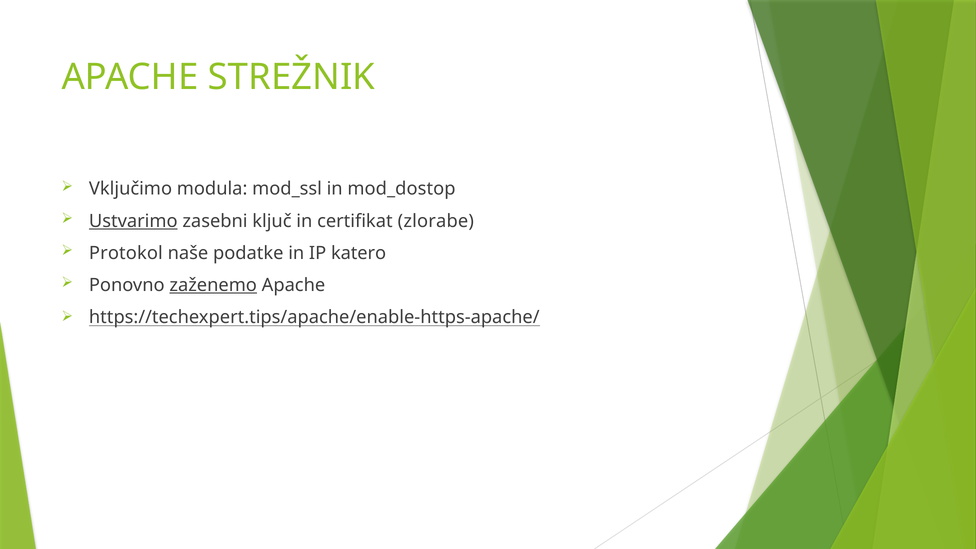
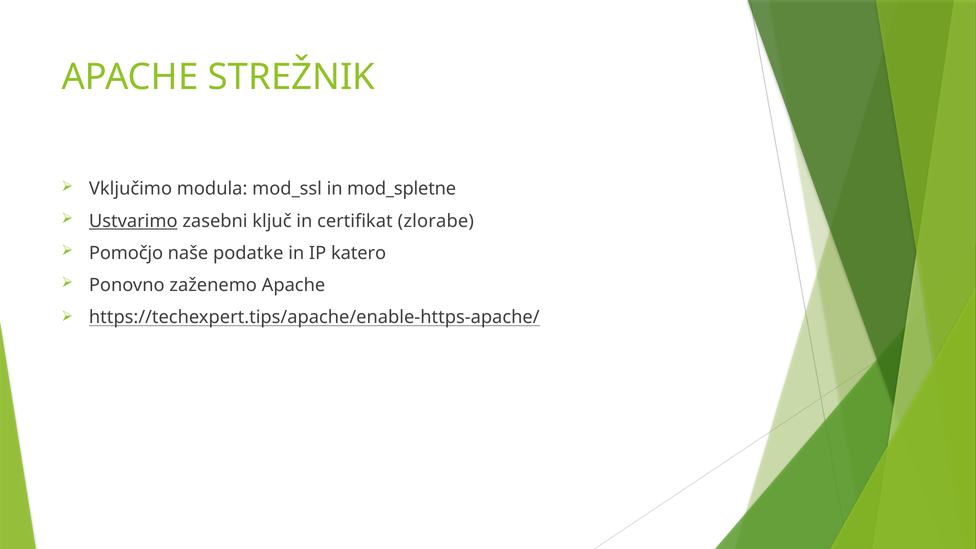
mod_dostop: mod_dostop -> mod_spletne
Protokol: Protokol -> Pomočjo
zaženemo underline: present -> none
